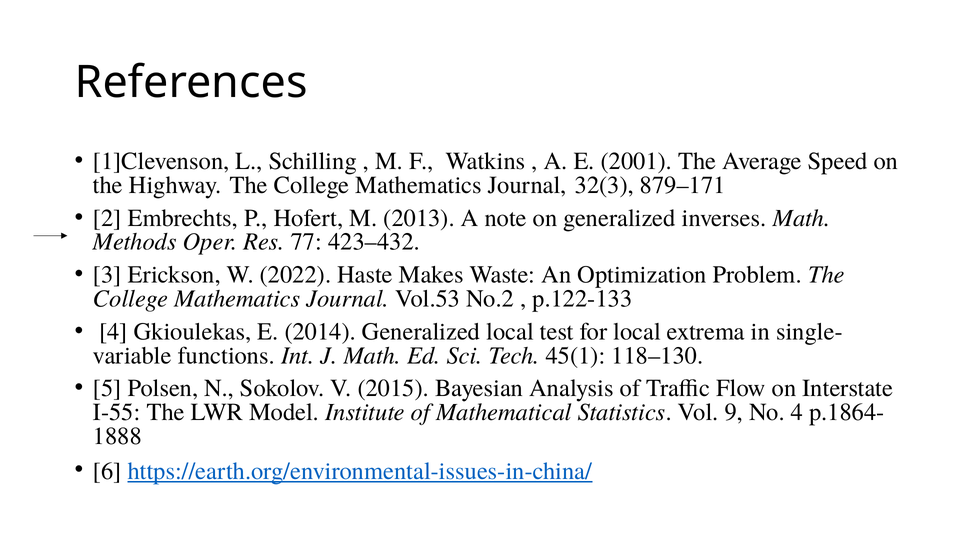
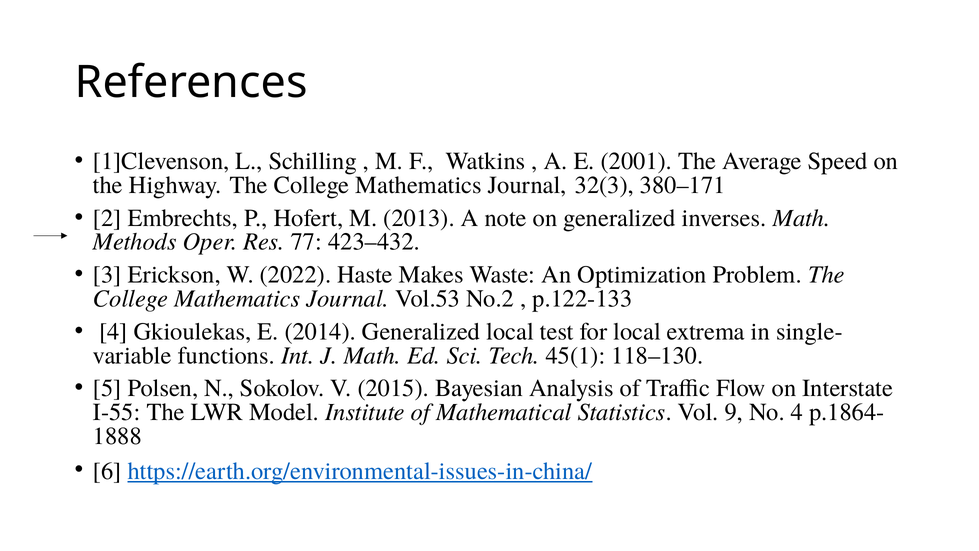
879–171: 879–171 -> 380–171
